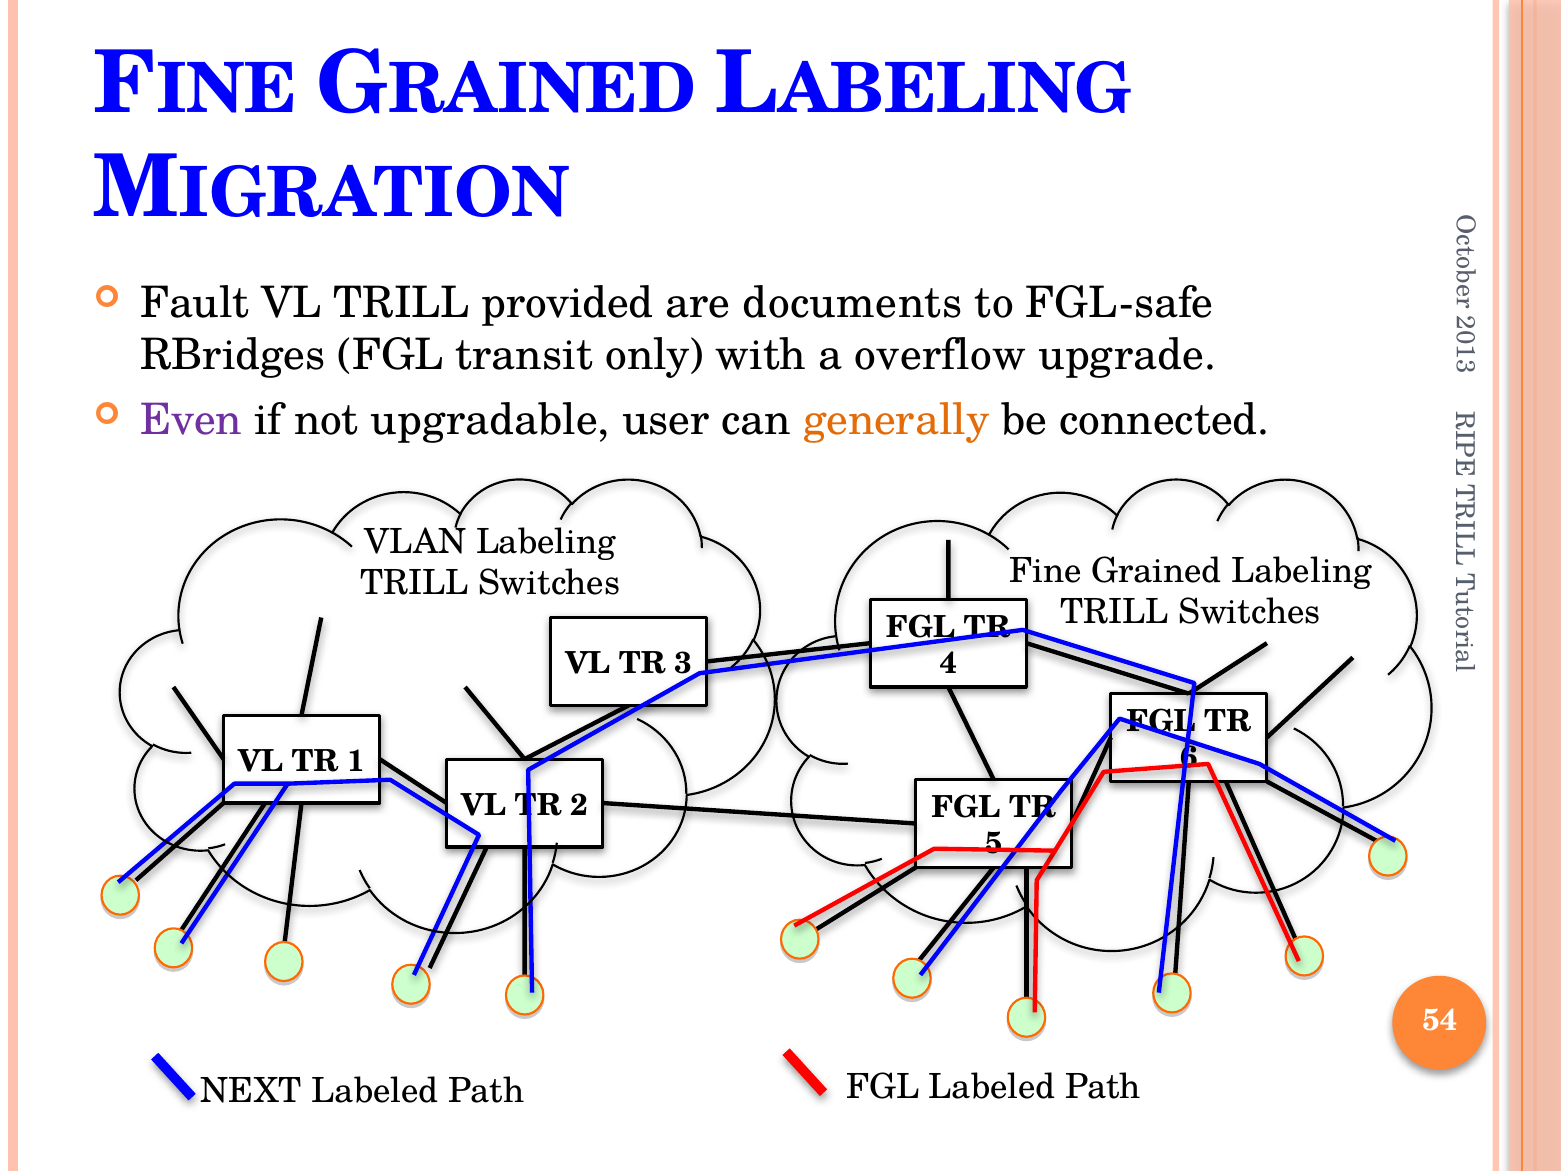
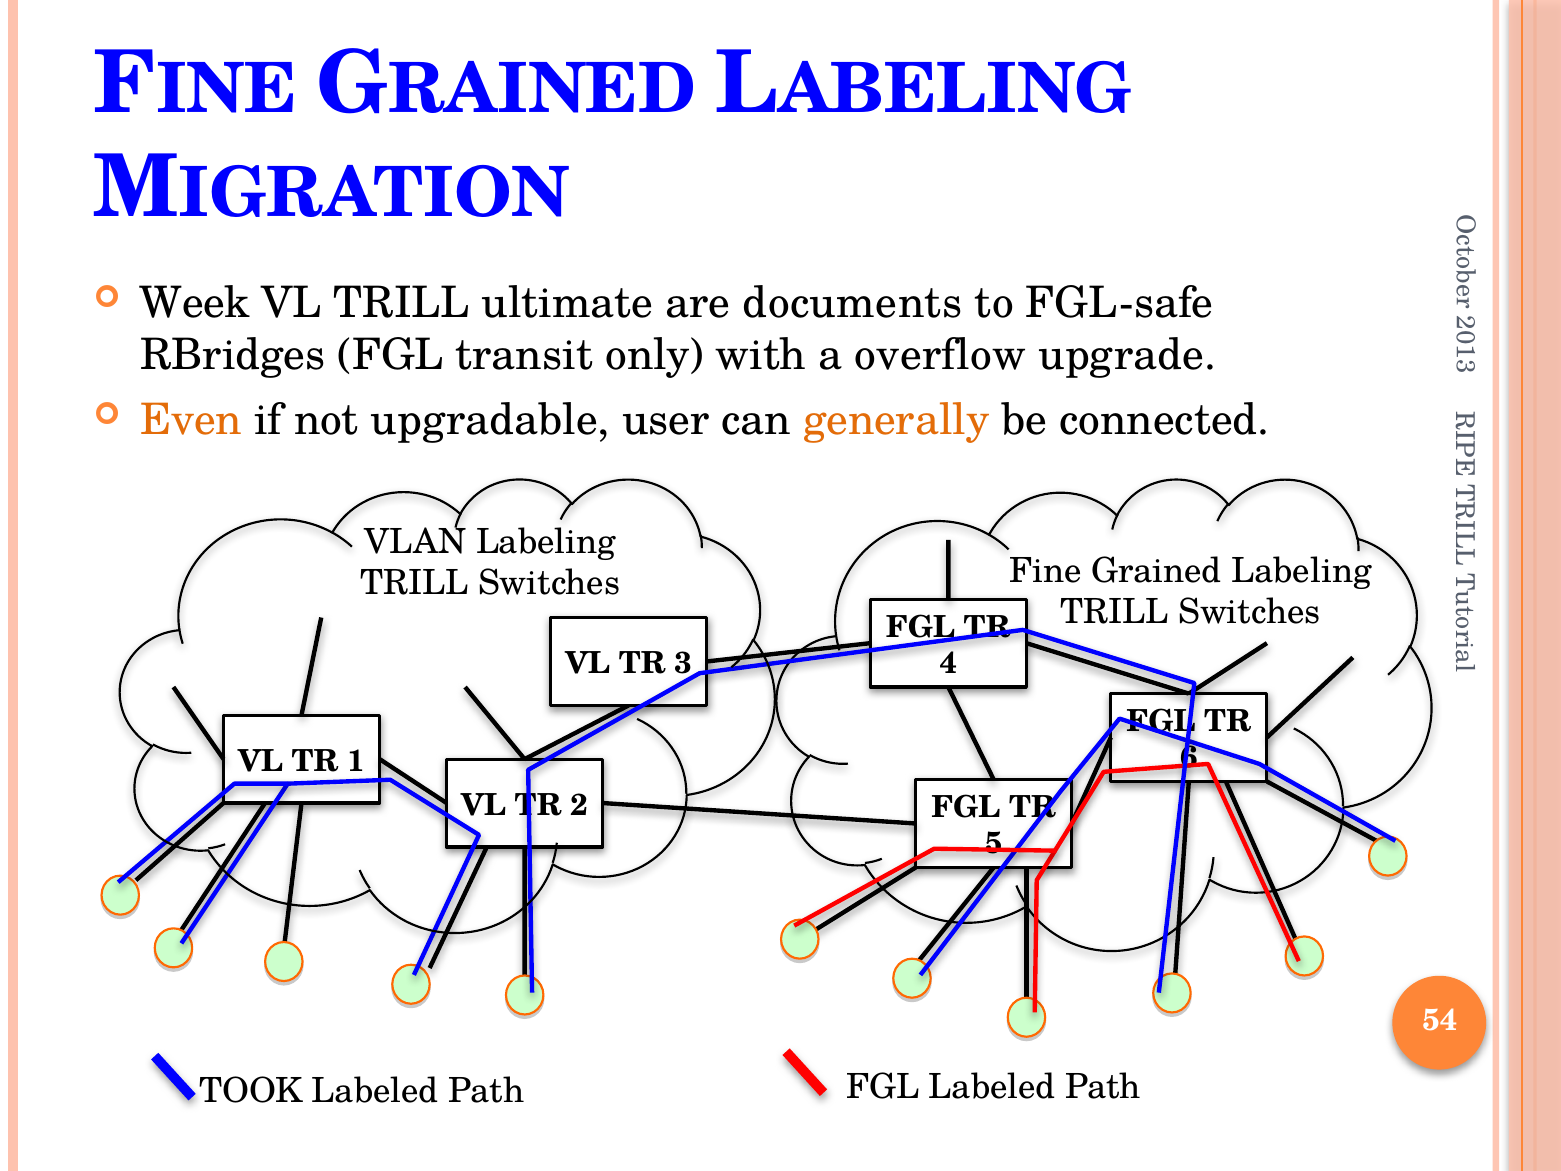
Fault: Fault -> Week
provided: provided -> ultimate
Even colour: purple -> orange
NEXT: NEXT -> TOOK
